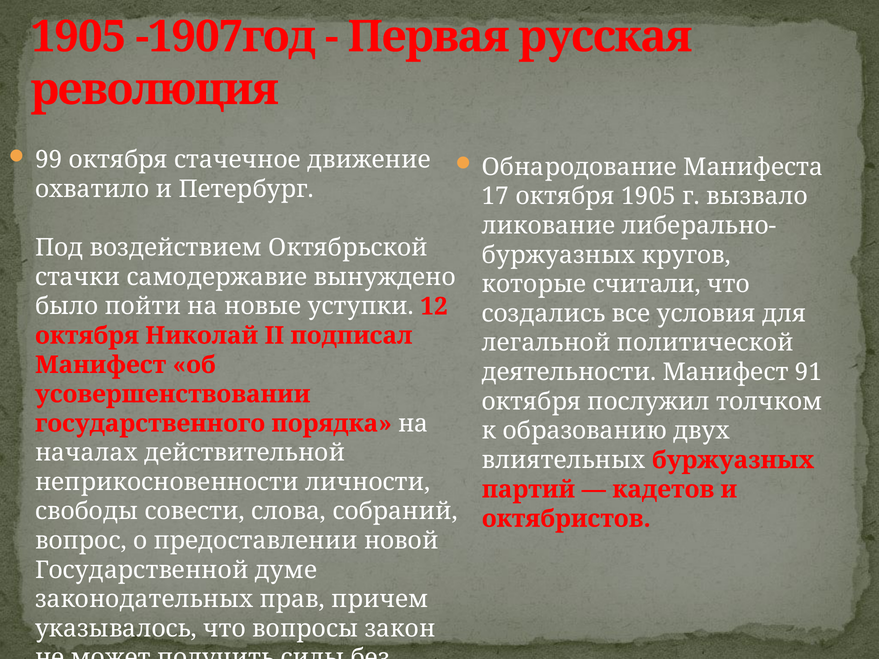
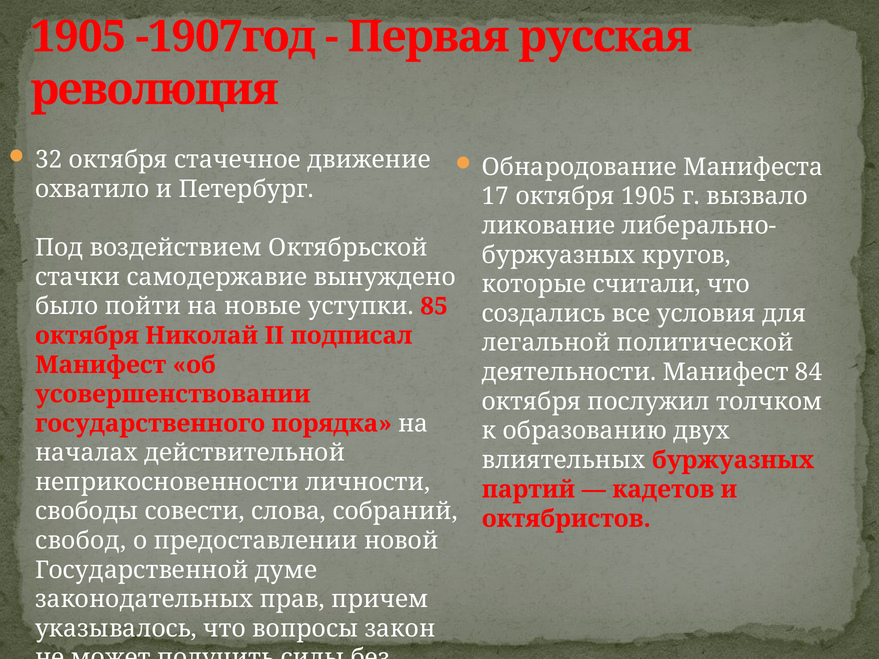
99: 99 -> 32
12: 12 -> 85
91: 91 -> 84
вопрос: вопрос -> свобод
